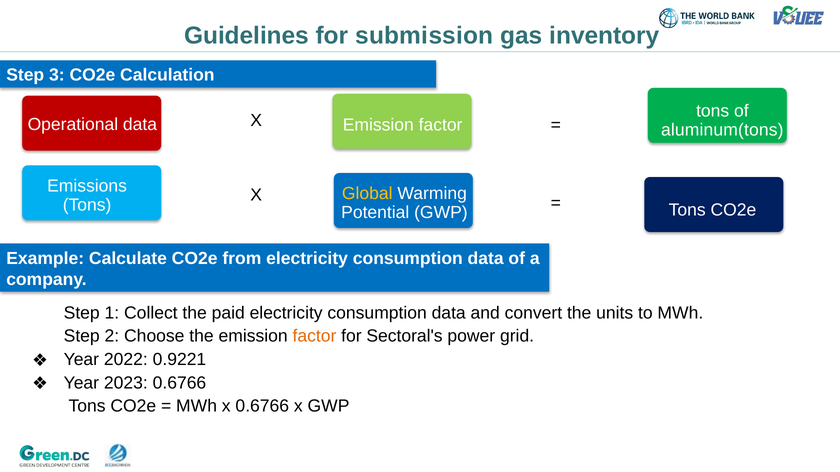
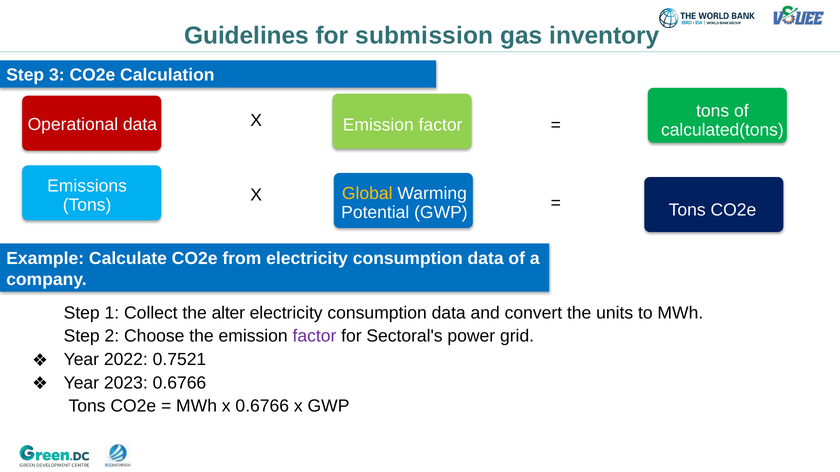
aluminum(tons: aluminum(tons -> calculated(tons
paid: paid -> alter
factor at (314, 336) colour: orange -> purple
0.9221: 0.9221 -> 0.7521
